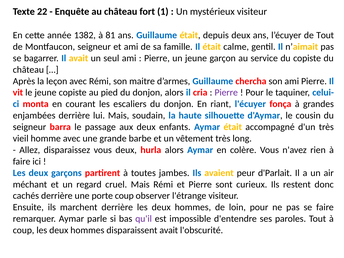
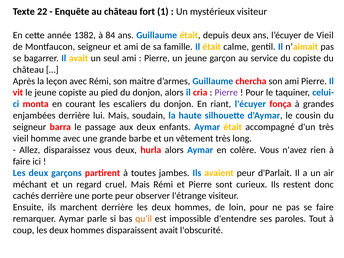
81: 81 -> 84
de Tout: Tout -> Vieil
porte coup: coup -> peur
qu'il colour: purple -> orange
